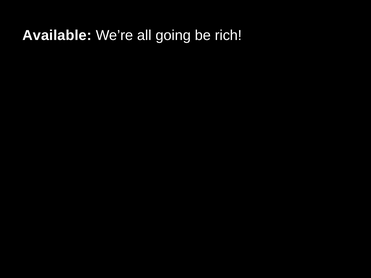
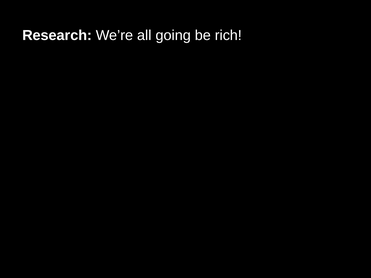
Available: Available -> Research
